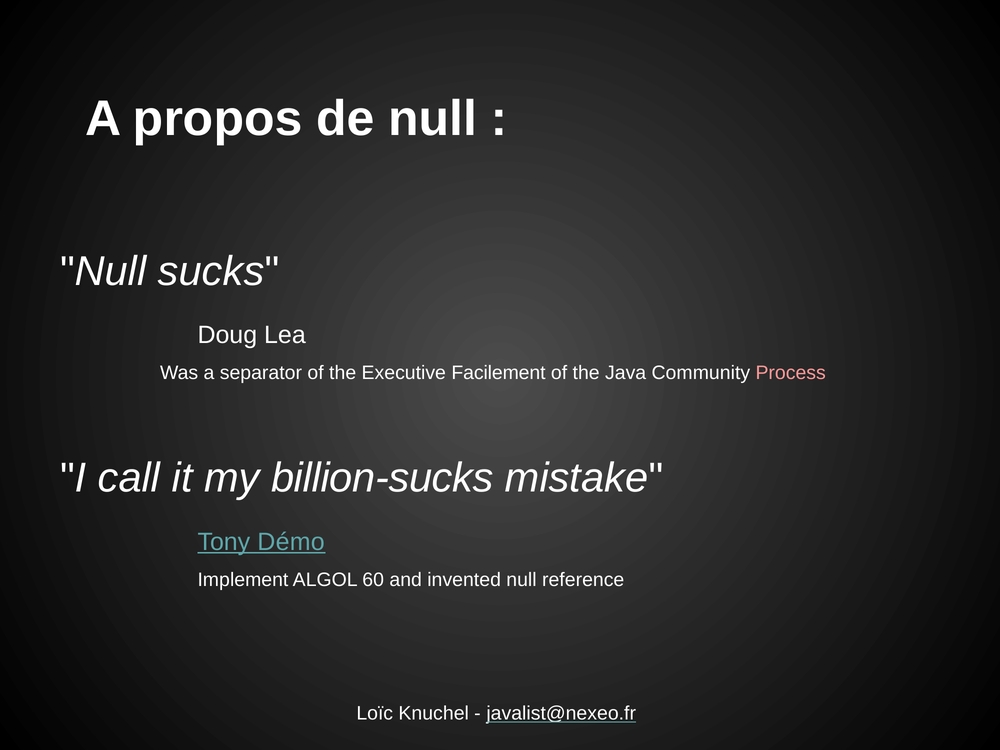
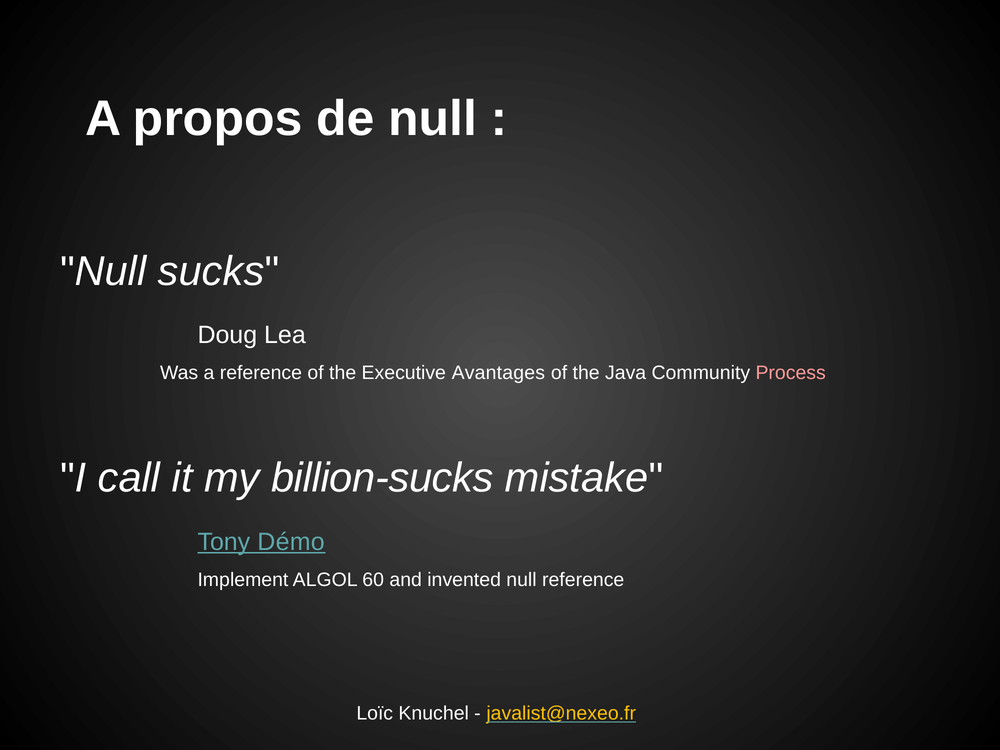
a separator: separator -> reference
Facilement: Facilement -> Avantages
javalist@nexeo.fr colour: white -> yellow
